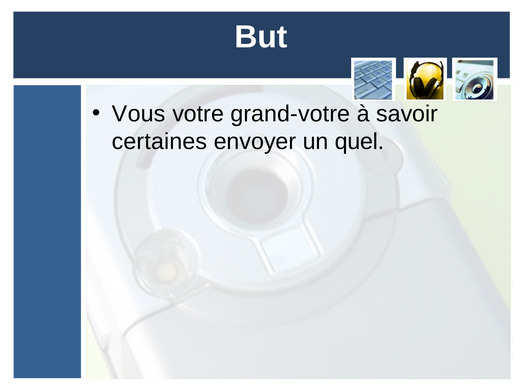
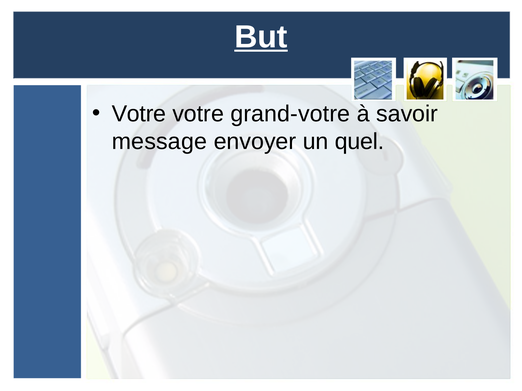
But underline: none -> present
Vous at (139, 114): Vous -> Votre
certaines: certaines -> message
